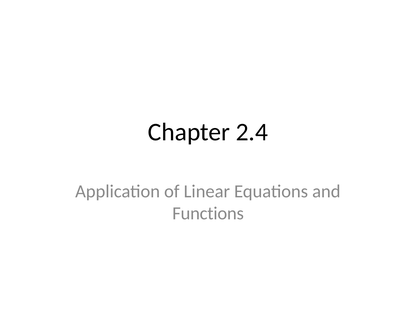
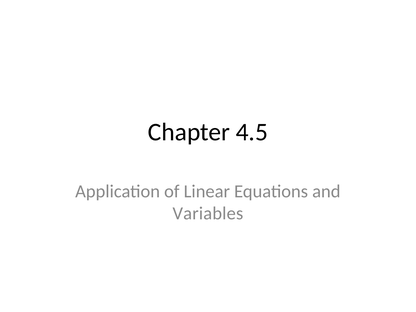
2.4: 2.4 -> 4.5
Functions: Functions -> Variables
